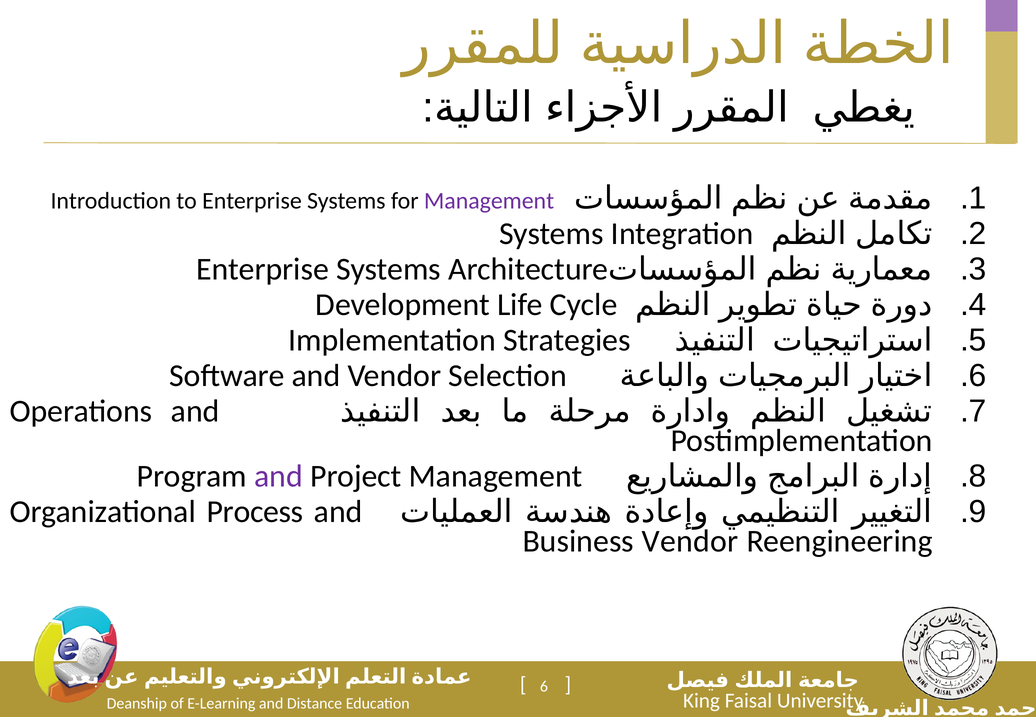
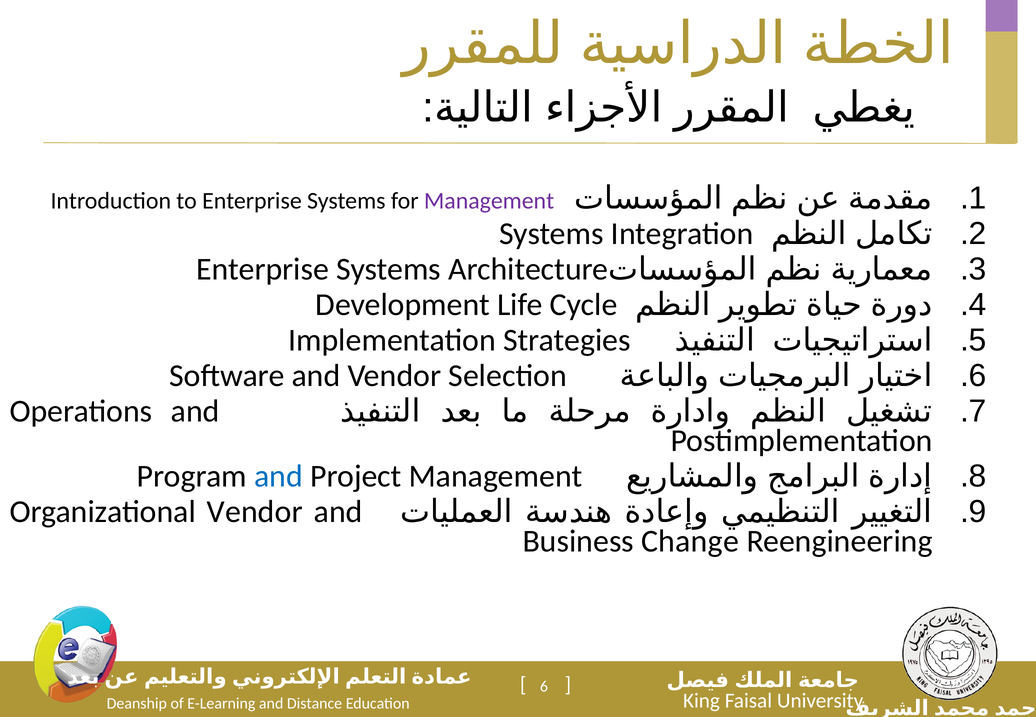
and at (279, 476) colour: purple -> blue
Organizational Process: Process -> Vendor
Business Vendor: Vendor -> Change
